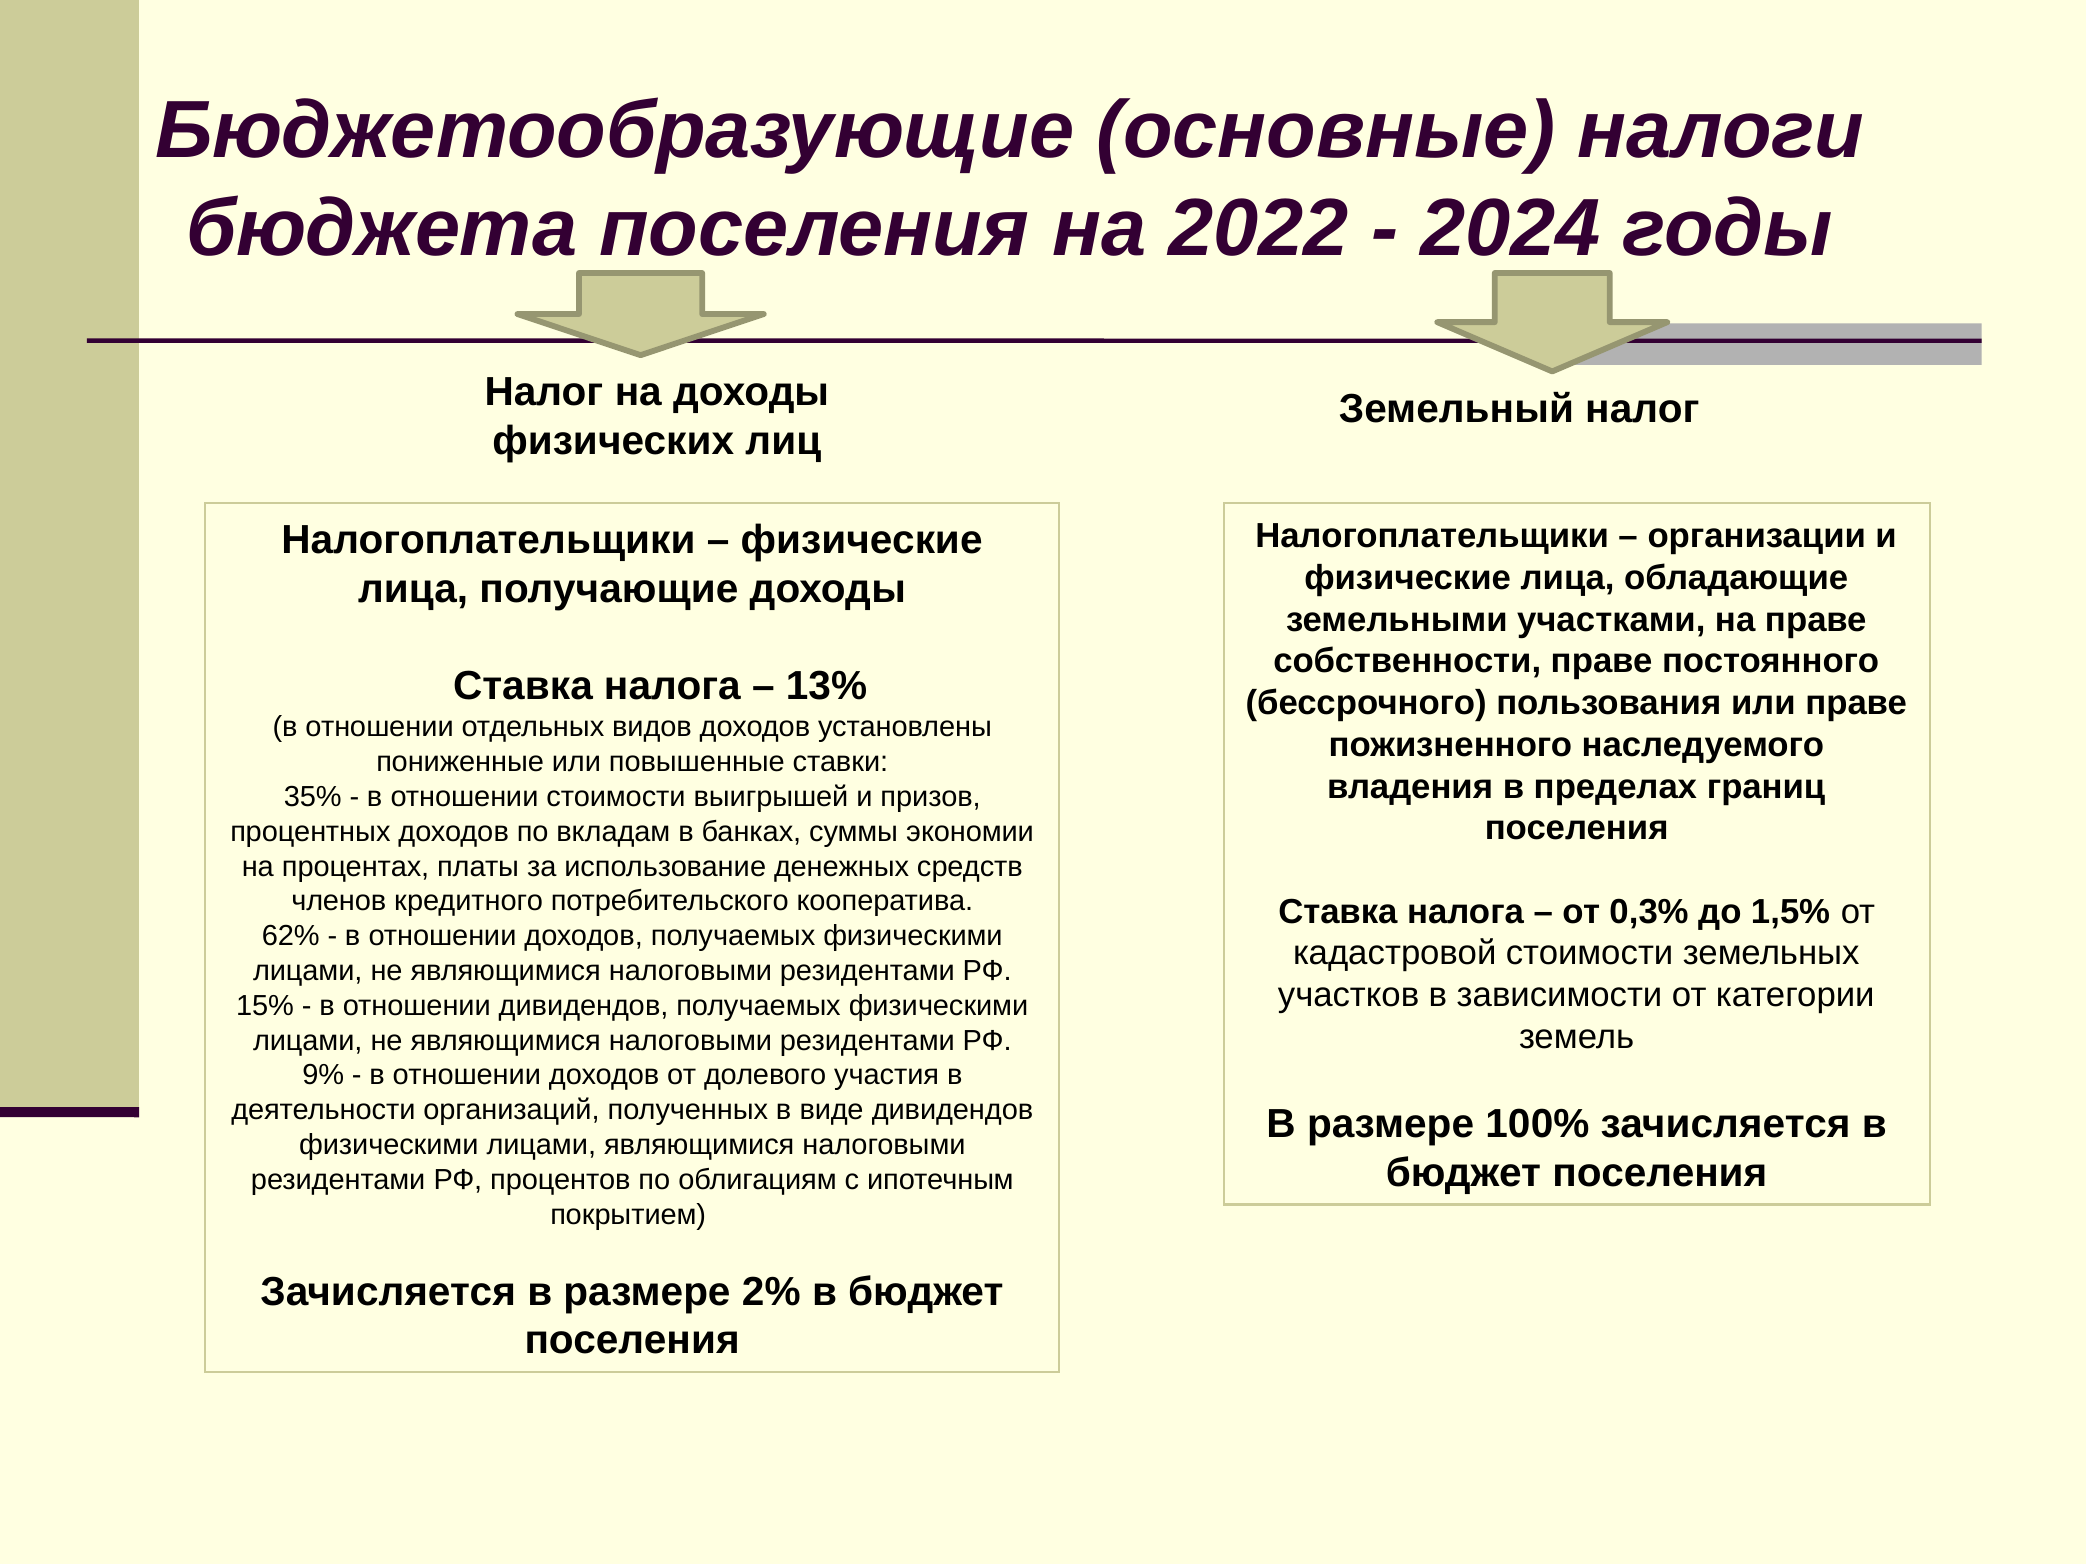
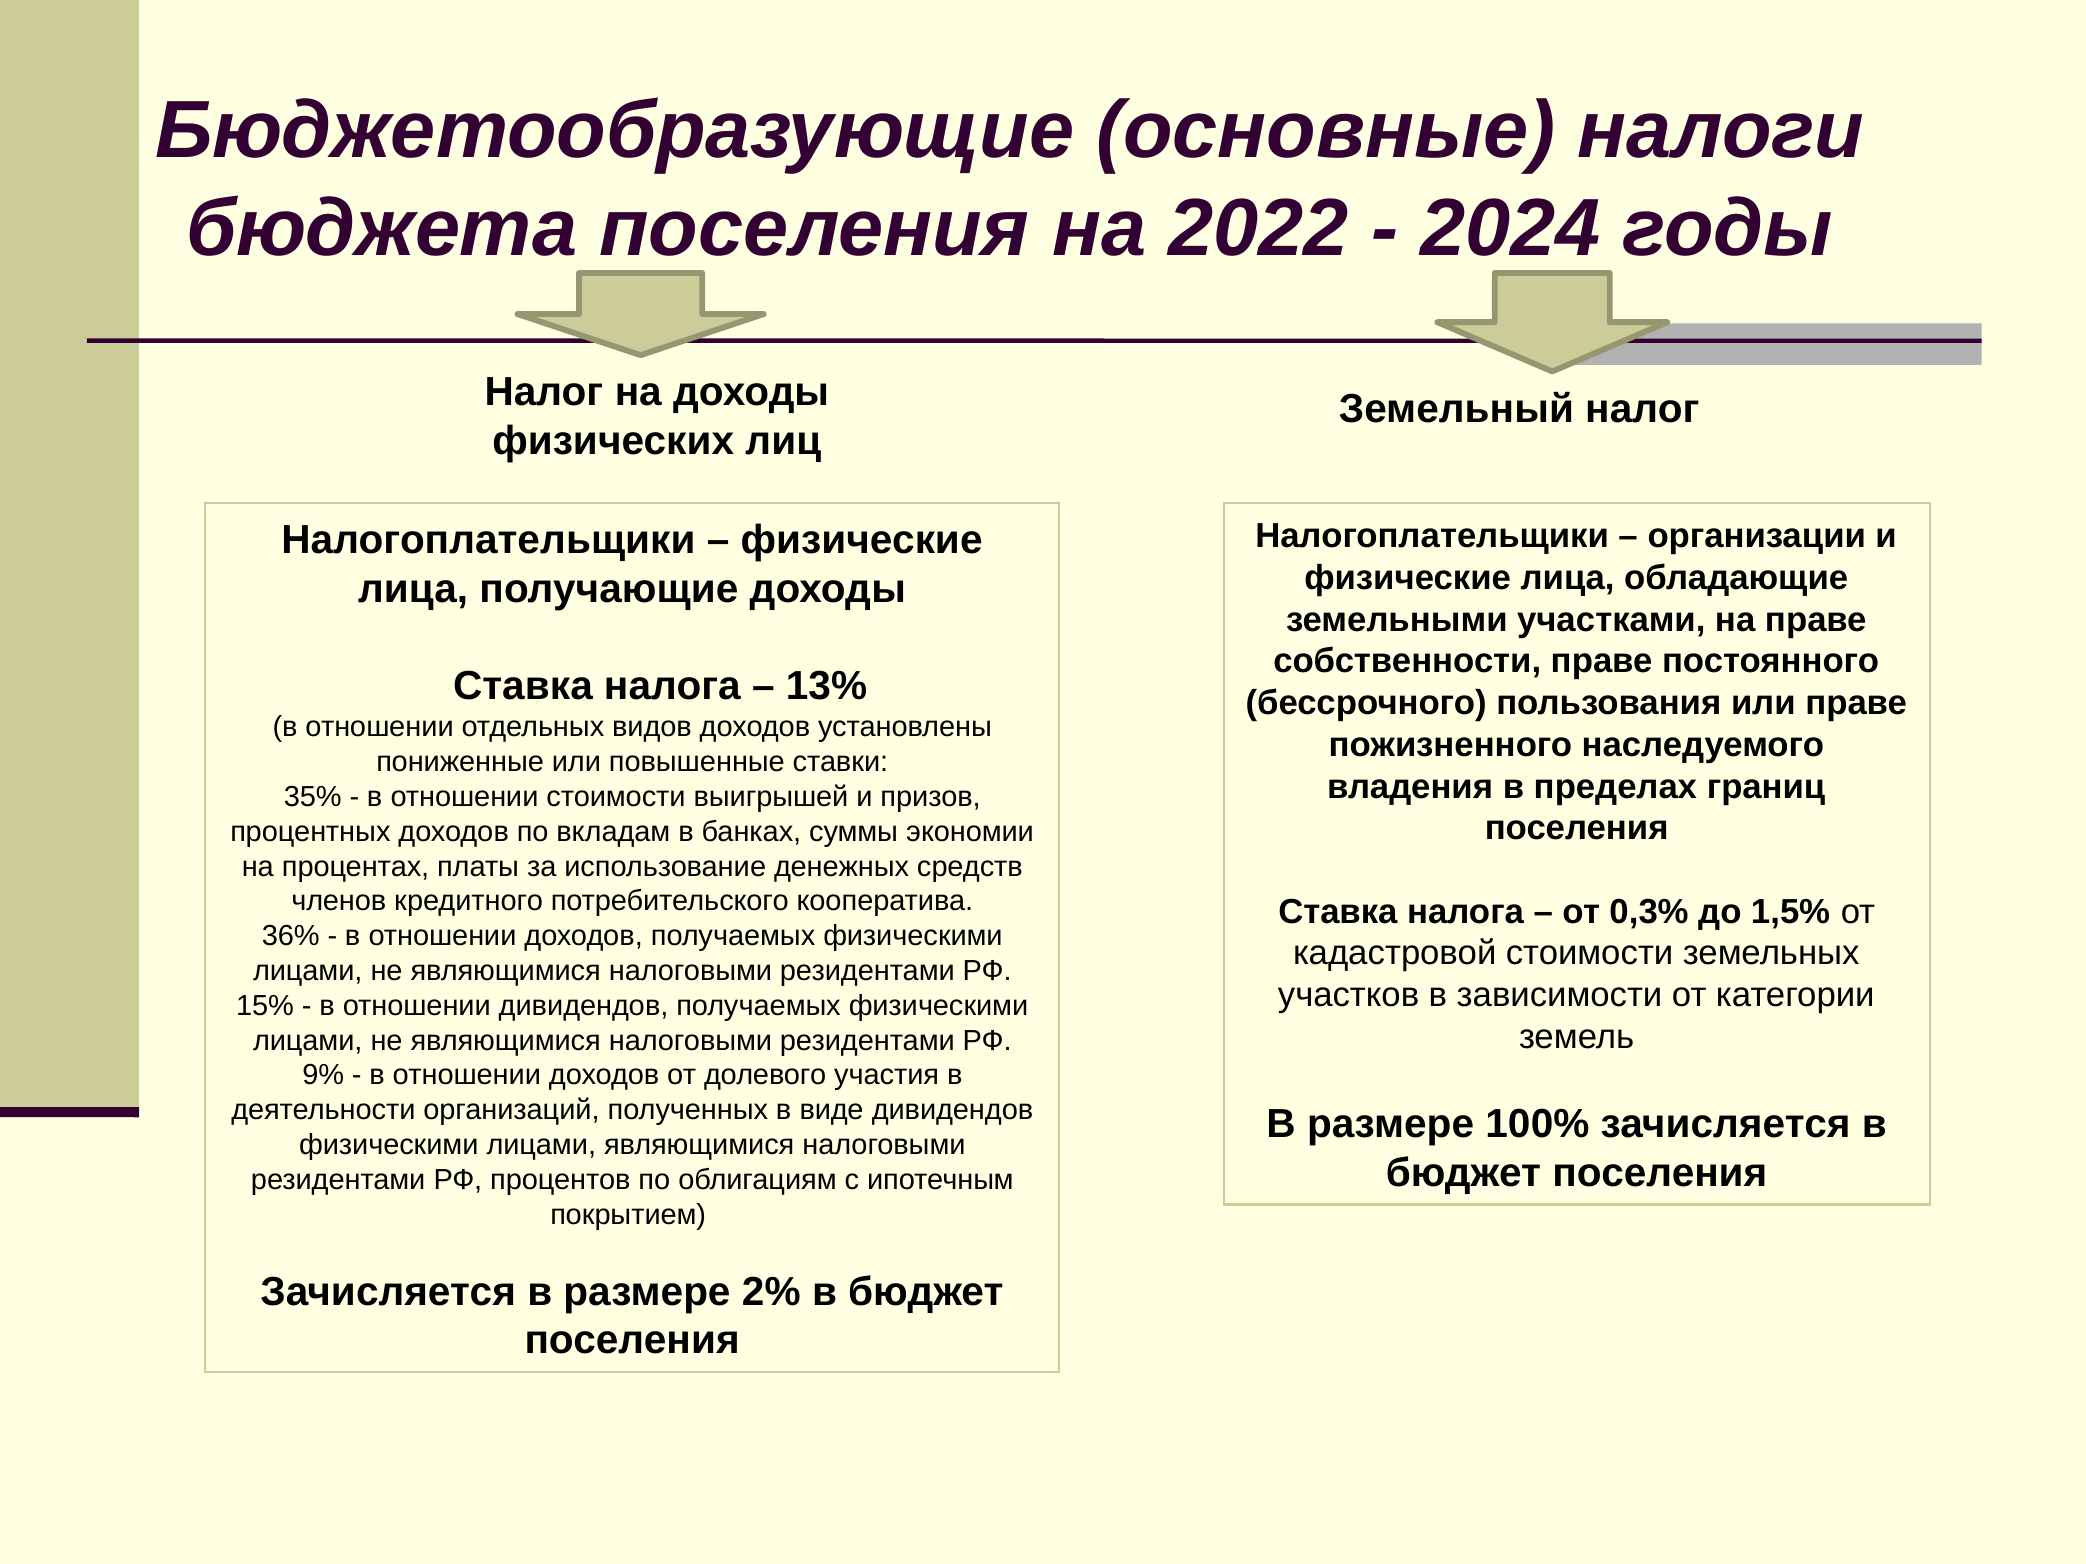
62%: 62% -> 36%
